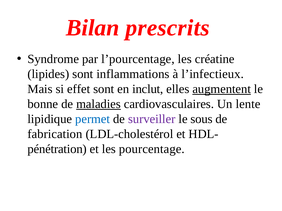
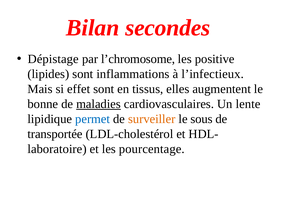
prescrits: prescrits -> secondes
Syndrome: Syndrome -> Dépistage
l’pourcentage: l’pourcentage -> l’chromosome
créatine: créatine -> positive
inclut: inclut -> tissus
augmentent underline: present -> none
surveiller colour: purple -> orange
fabrication: fabrication -> transportée
pénétration: pénétration -> laboratoire
